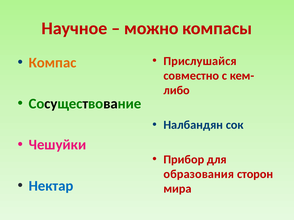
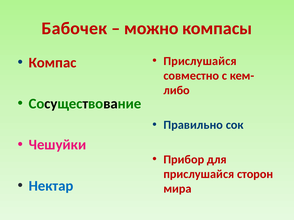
Научное: Научное -> Бабочек
Компас colour: orange -> red
Налбандян: Налбандян -> Правильно
образования at (199, 174): образования -> прислушайся
